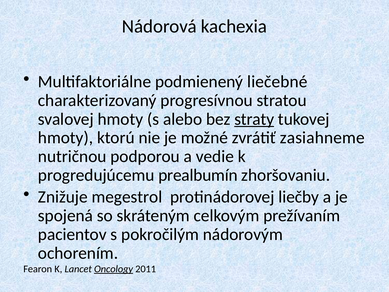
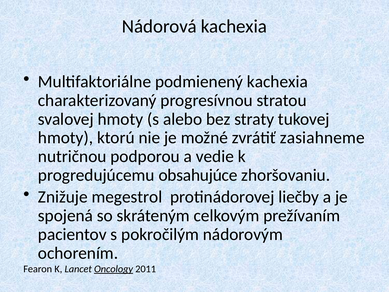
podmienený liečebné: liečebné -> kachexia
straty underline: present -> none
prealbumín: prealbumín -> obsahujúce
